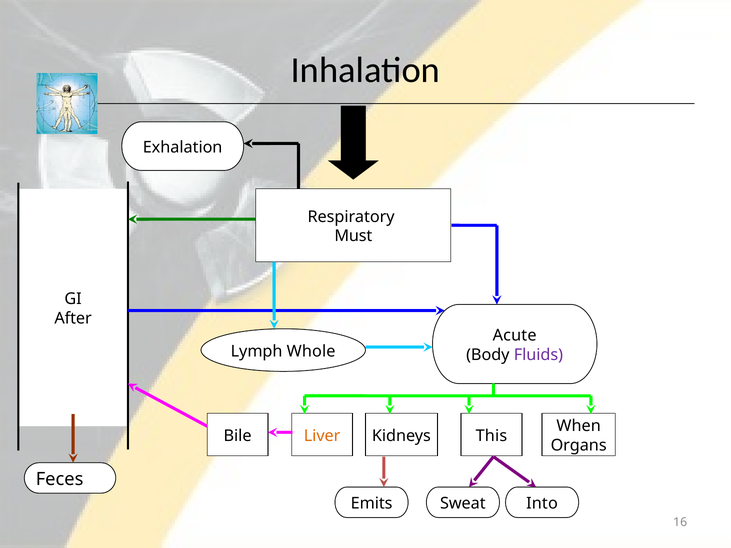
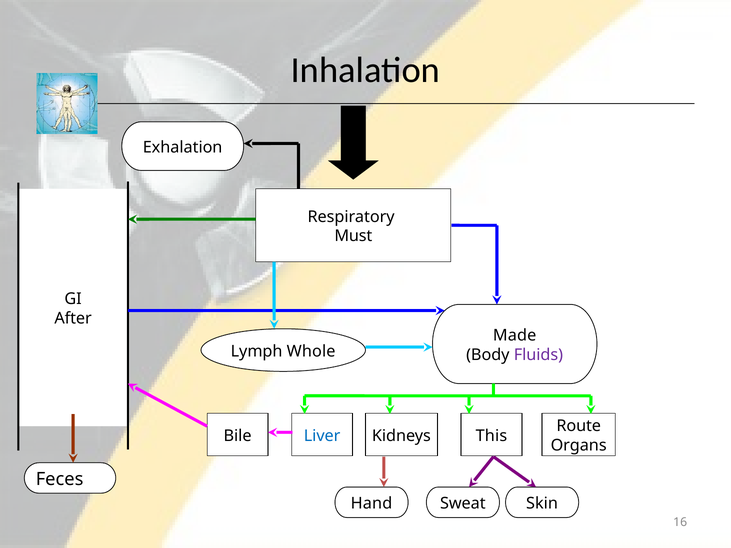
Acute: Acute -> Made
When: When -> Route
Liver colour: orange -> blue
Emits: Emits -> Hand
Into: Into -> Skin
